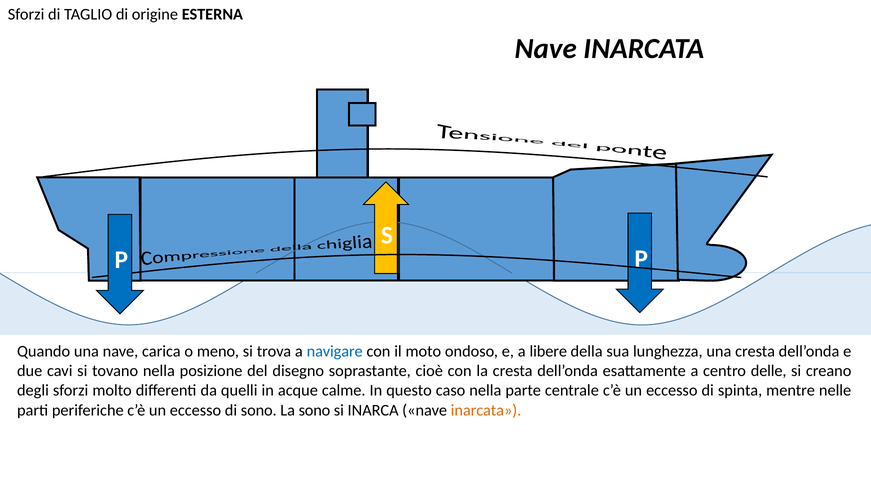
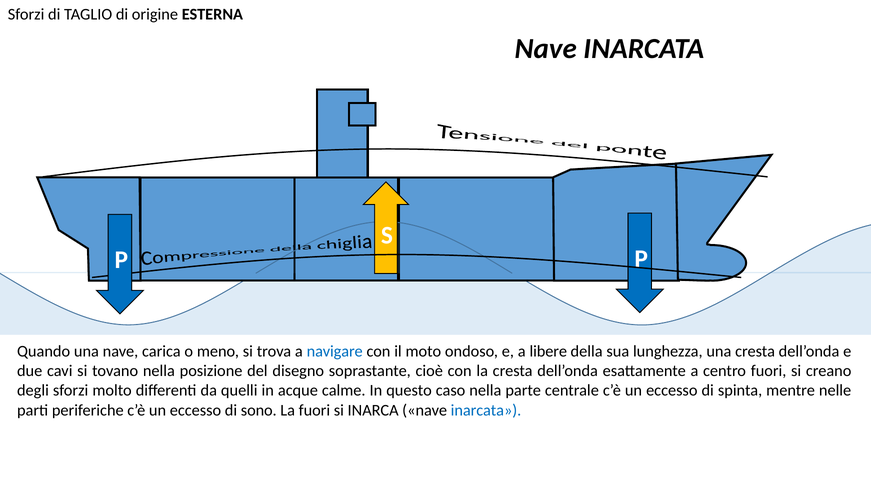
centro delle: delle -> fuori
La sono: sono -> fuori
inarcata at (486, 410) colour: orange -> blue
